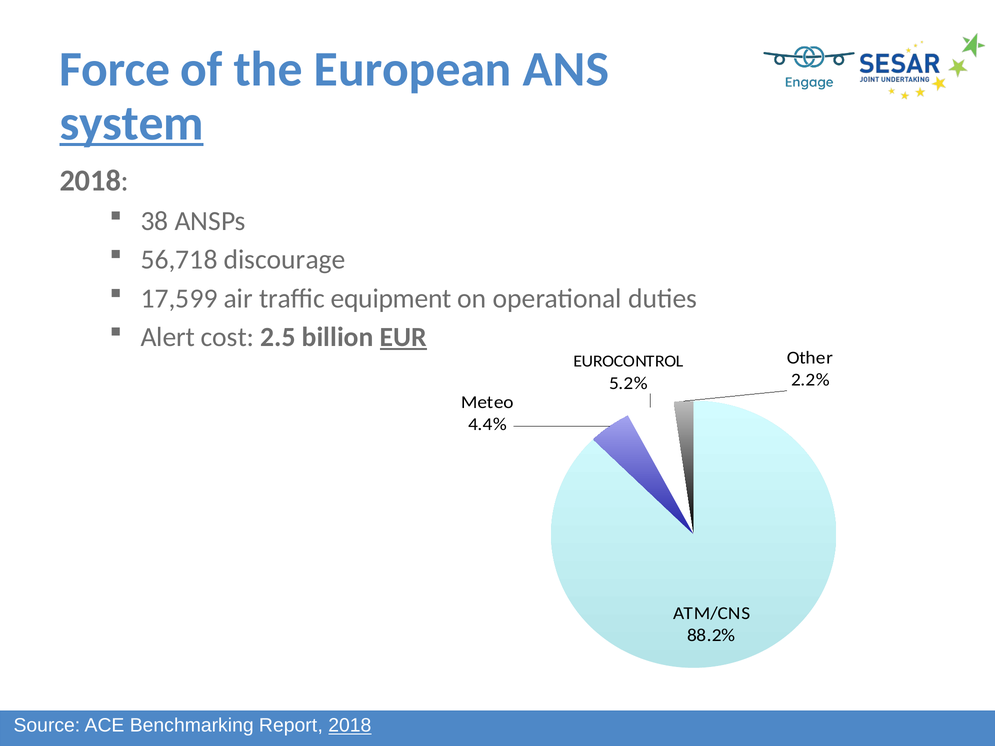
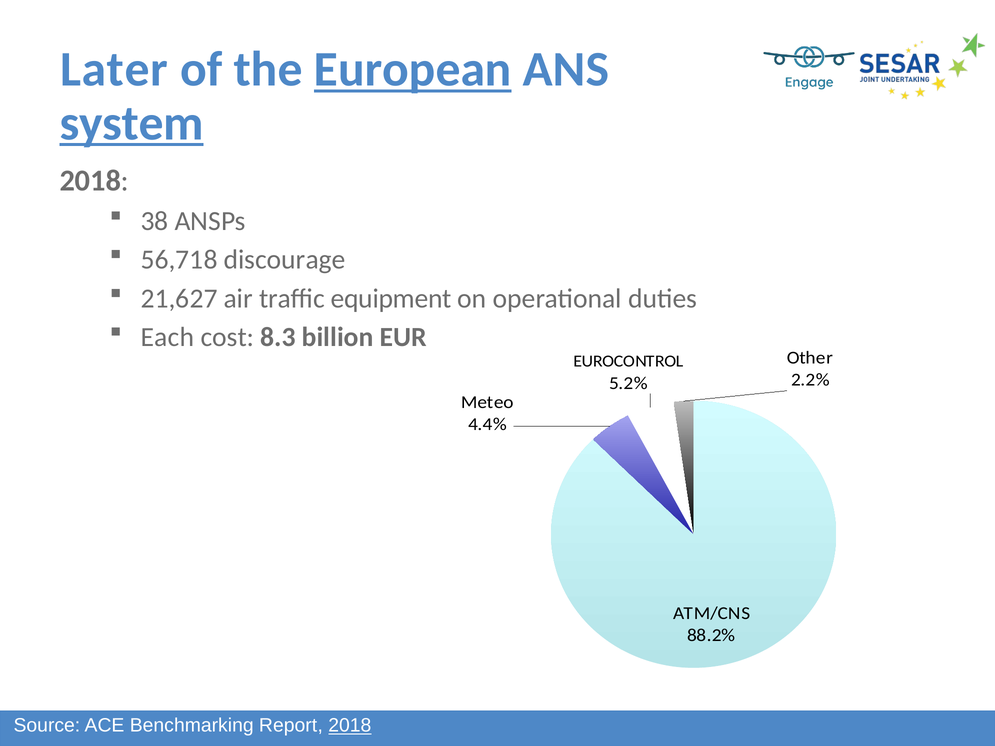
Force: Force -> Later
European underline: none -> present
17,599: 17,599 -> 21,627
Alert: Alert -> Each
2.5: 2.5 -> 8.3
EUR underline: present -> none
